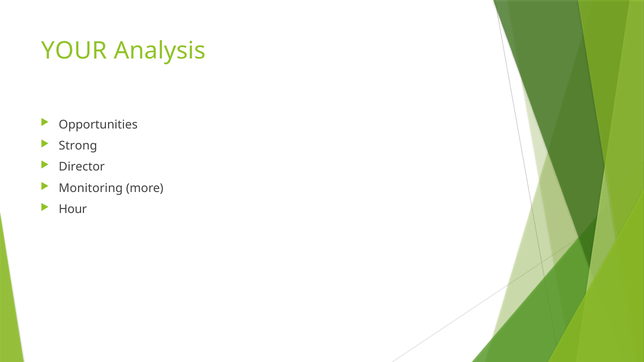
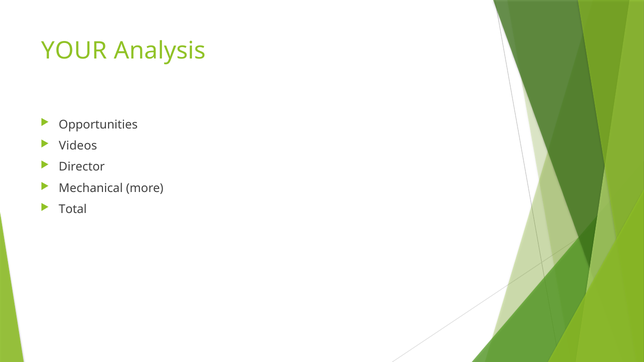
Strong: Strong -> Videos
Monitoring: Monitoring -> Mechanical
Hour: Hour -> Total
